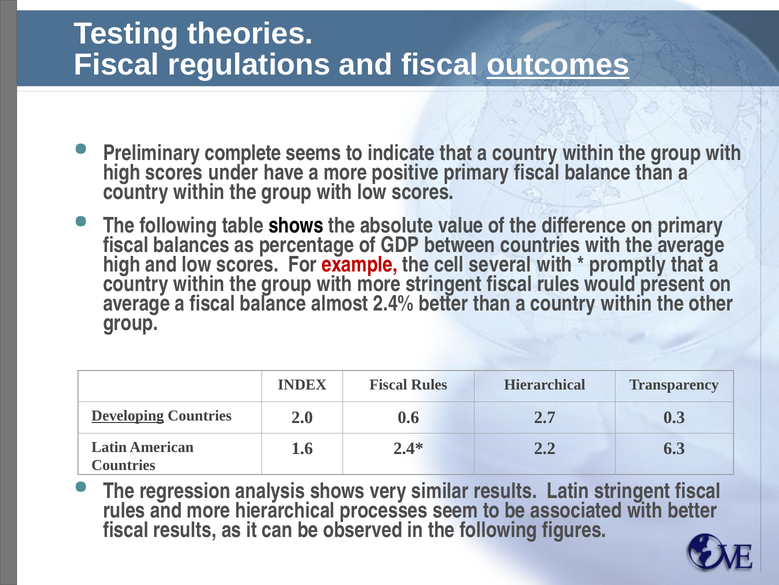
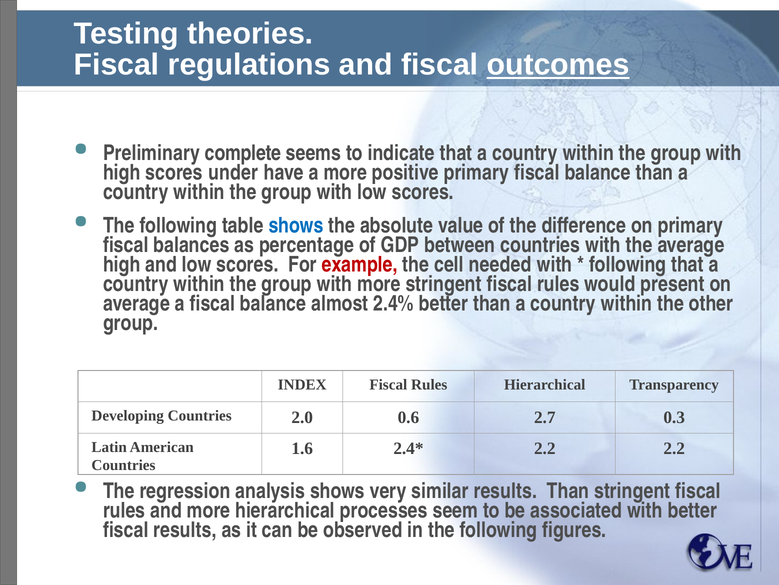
shows at (296, 225) colour: black -> blue
several: several -> needed
promptly at (628, 264): promptly -> following
Developing underline: present -> none
2.2 6.3: 6.3 -> 2.2
results Latin: Latin -> Than
